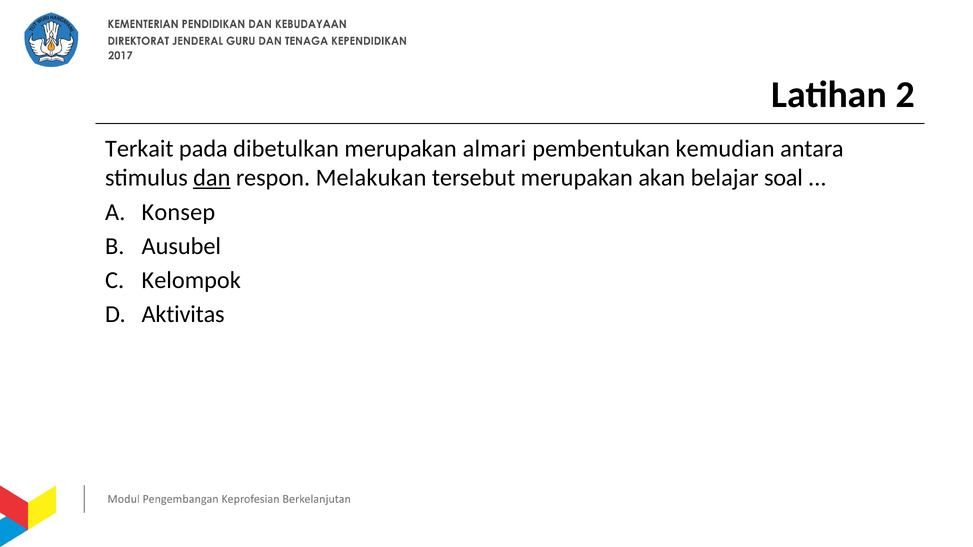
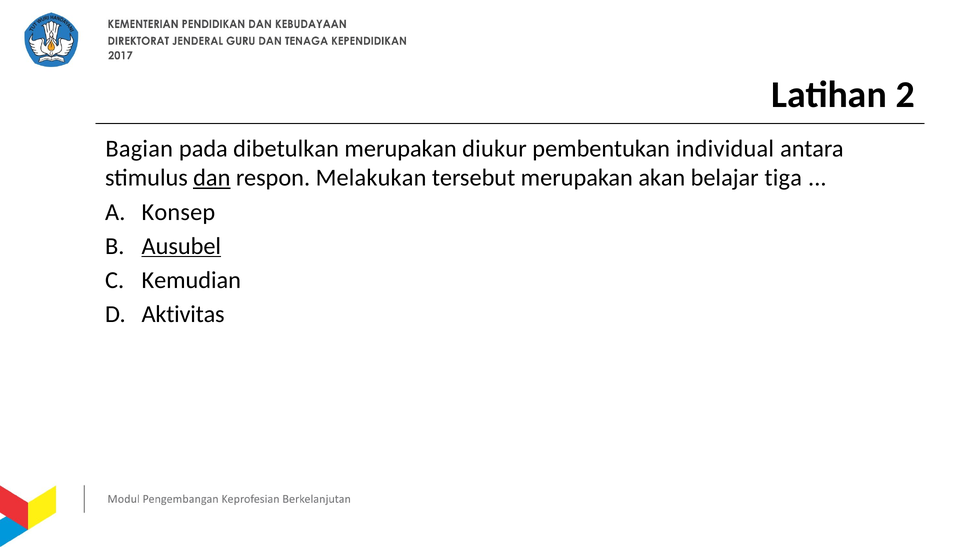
Terkait: Terkait -> Bagian
almari: almari -> diukur
kemudian: kemudian -> individual
soal: soal -> tiga
Ausubel underline: none -> present
Kelompok: Kelompok -> Kemudian
